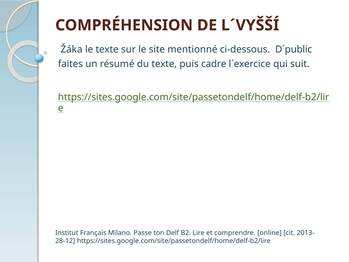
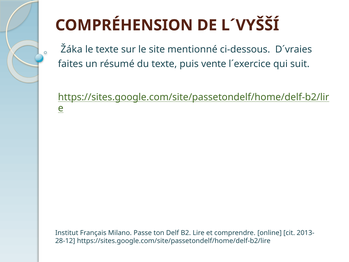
D´public: D´public -> D´vraies
cadre: cadre -> vente
